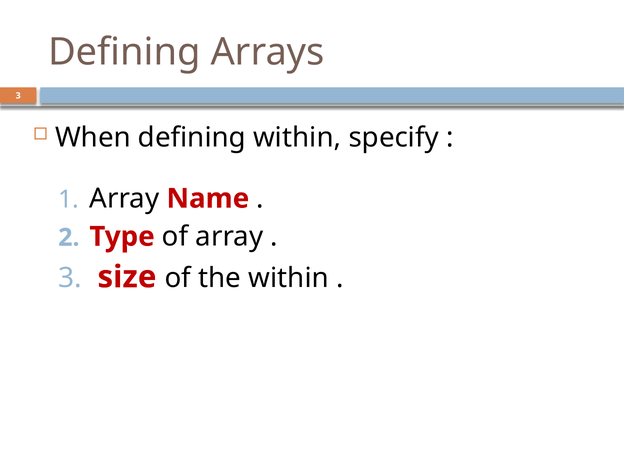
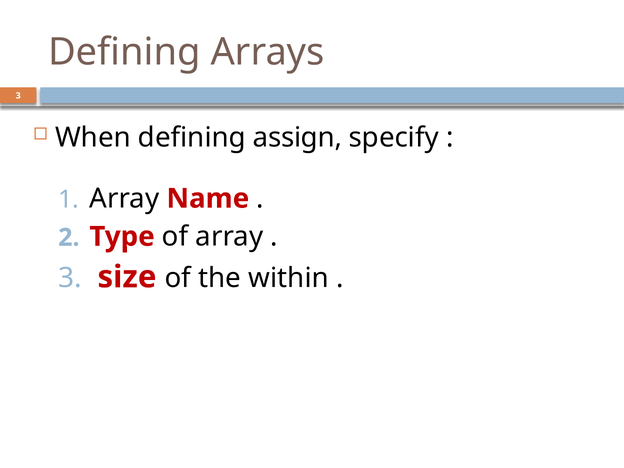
defining within: within -> assign
